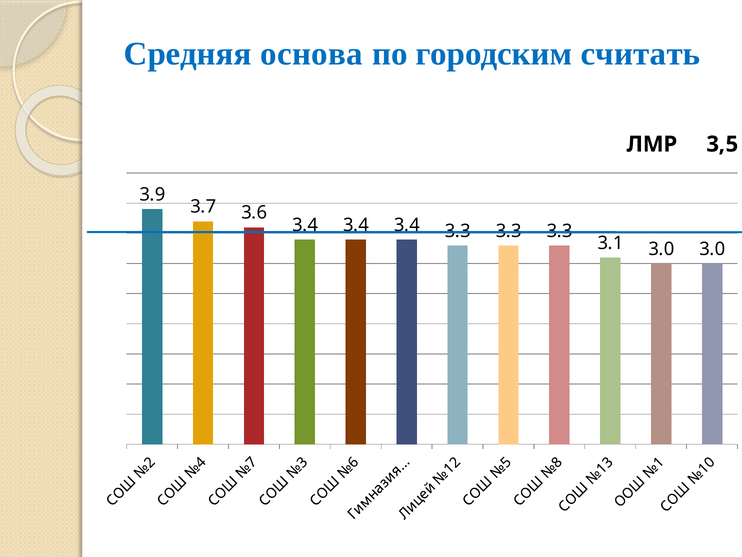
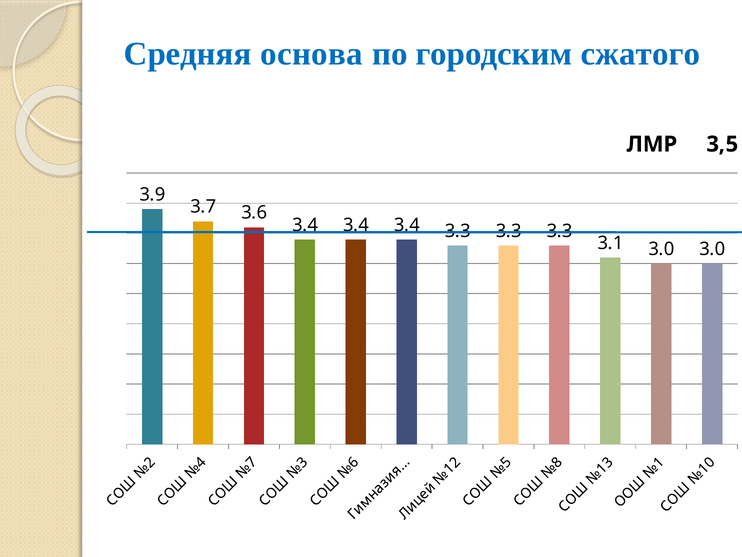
считать: считать -> сжатого
